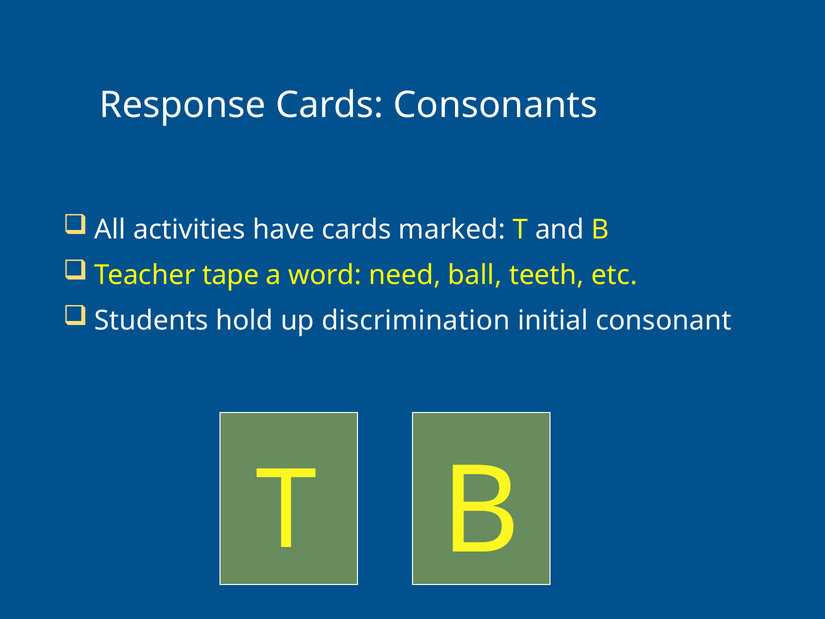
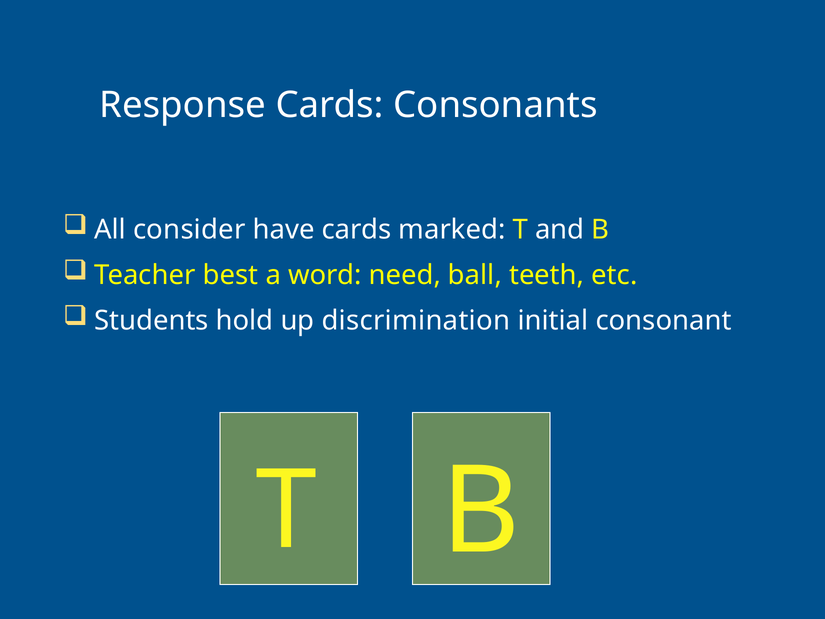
activities: activities -> consider
tape: tape -> best
